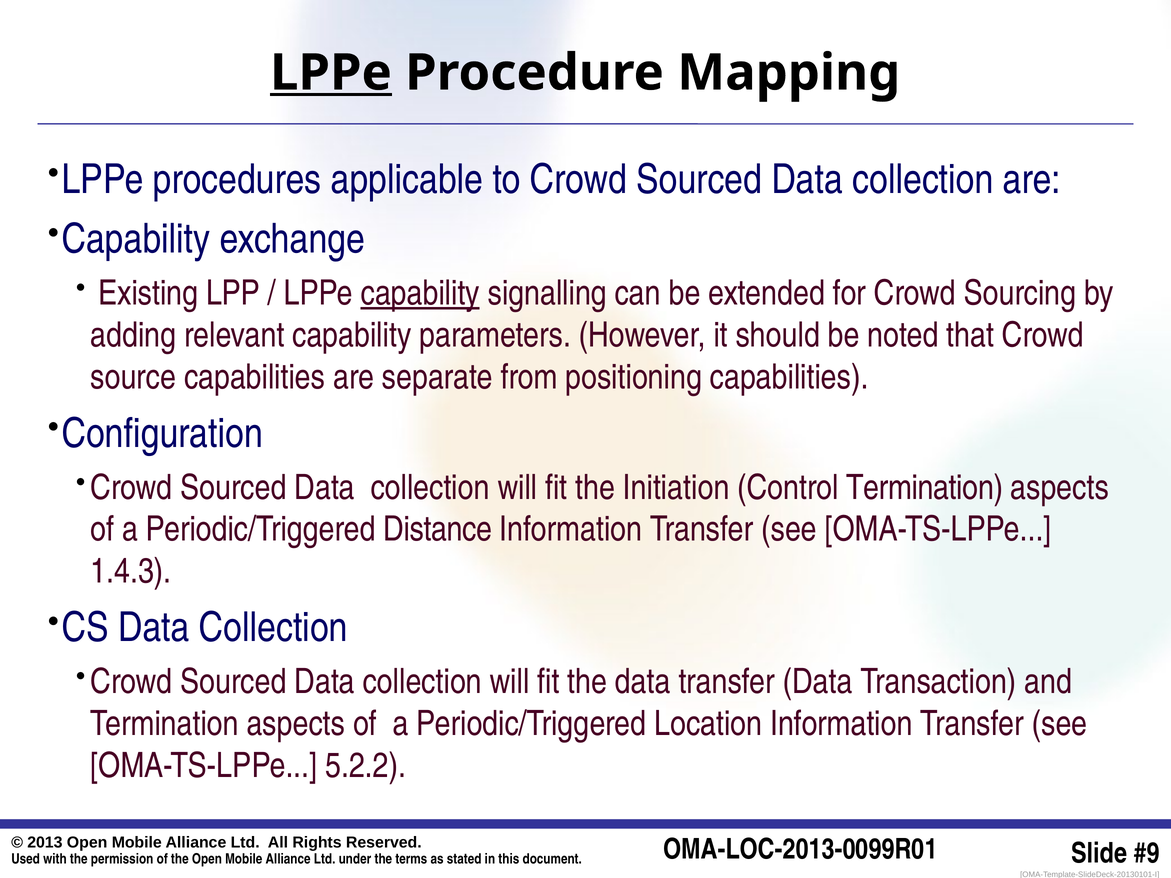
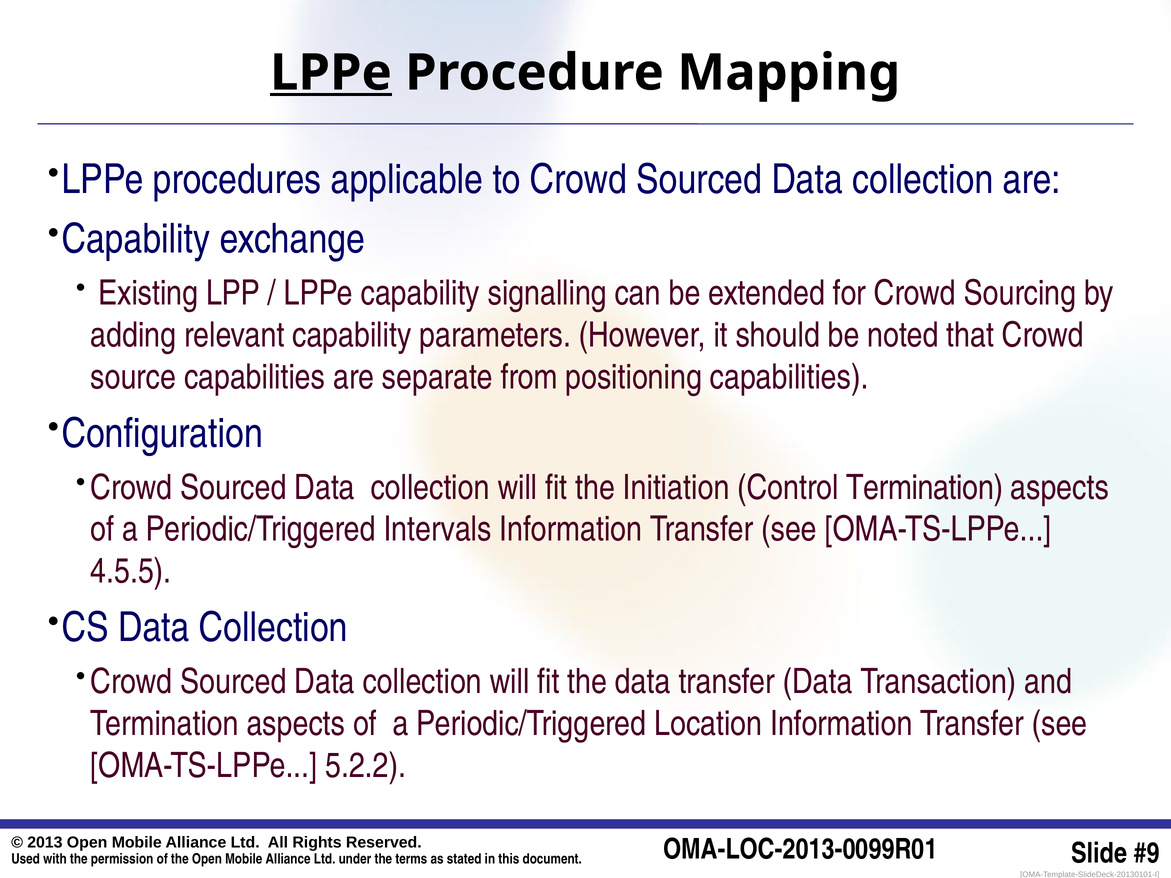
capability at (420, 293) underline: present -> none
Distance: Distance -> Intervals
1.4.3: 1.4.3 -> 4.5.5
